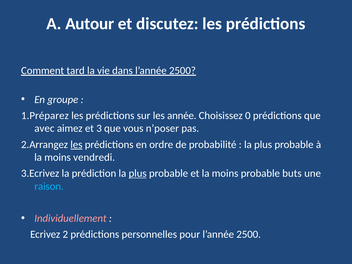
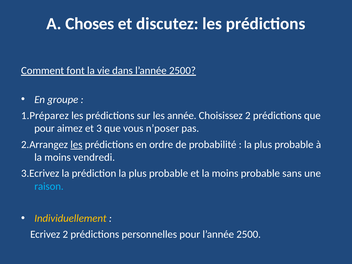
Autour: Autour -> Choses
tard: tard -> font
Choisissez 0: 0 -> 2
avec at (44, 128): avec -> pour
plus at (138, 173) underline: present -> none
buts: buts -> sans
Individuellement colour: pink -> yellow
